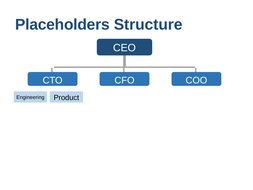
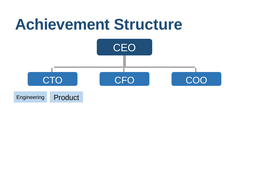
Placeholders: Placeholders -> Achievement
